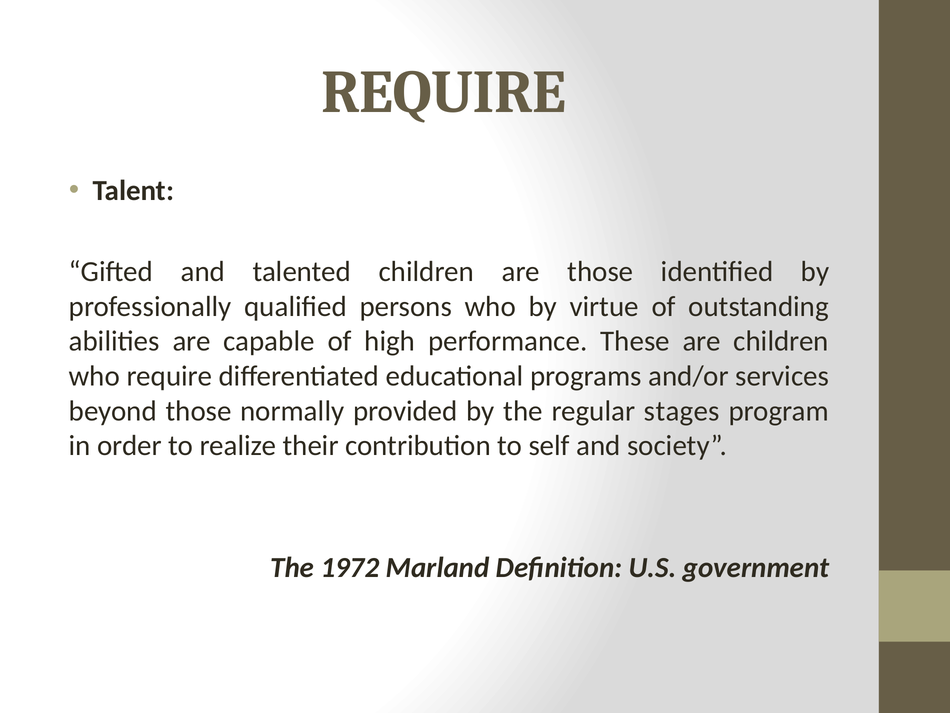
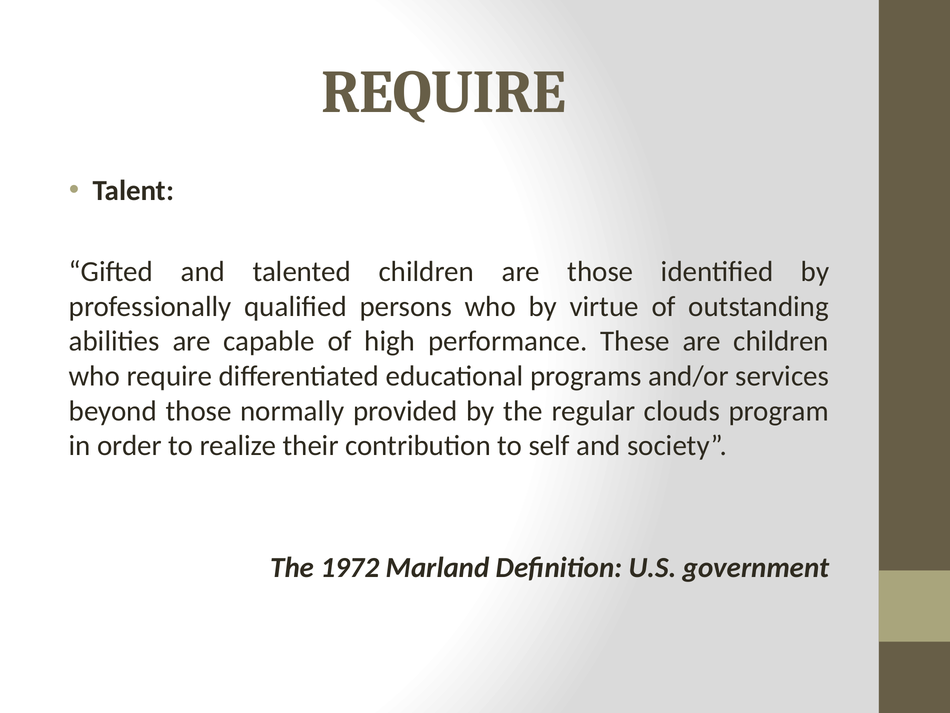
stages: stages -> clouds
